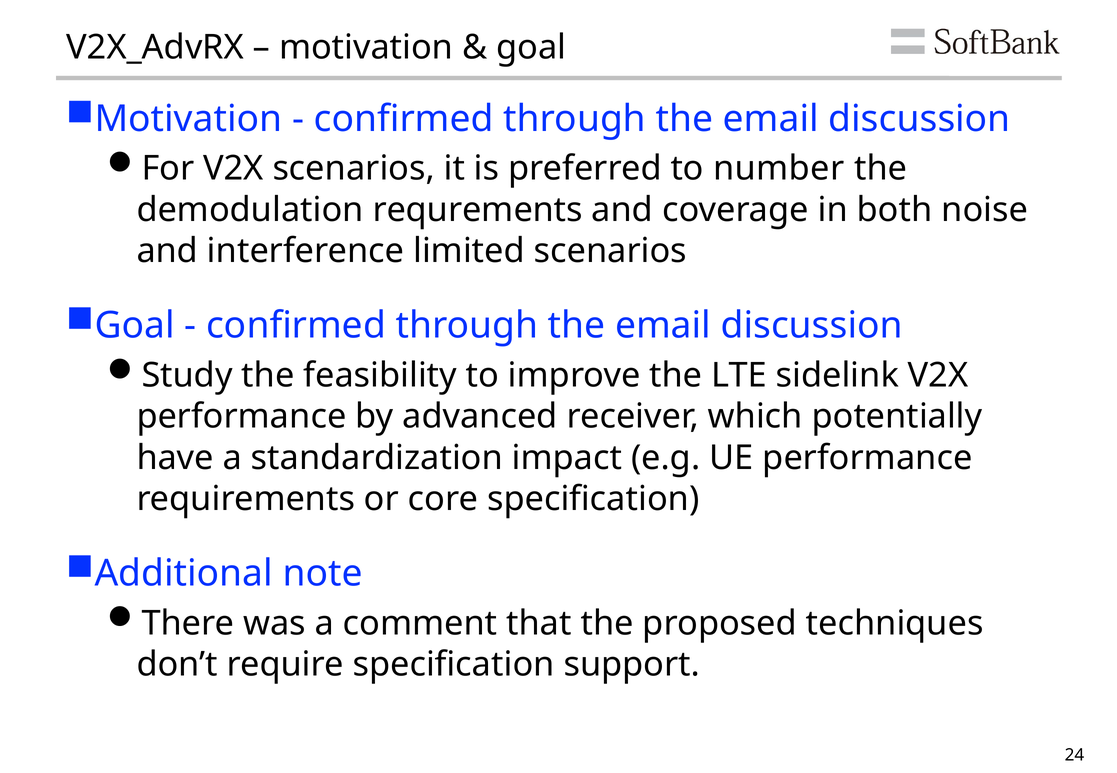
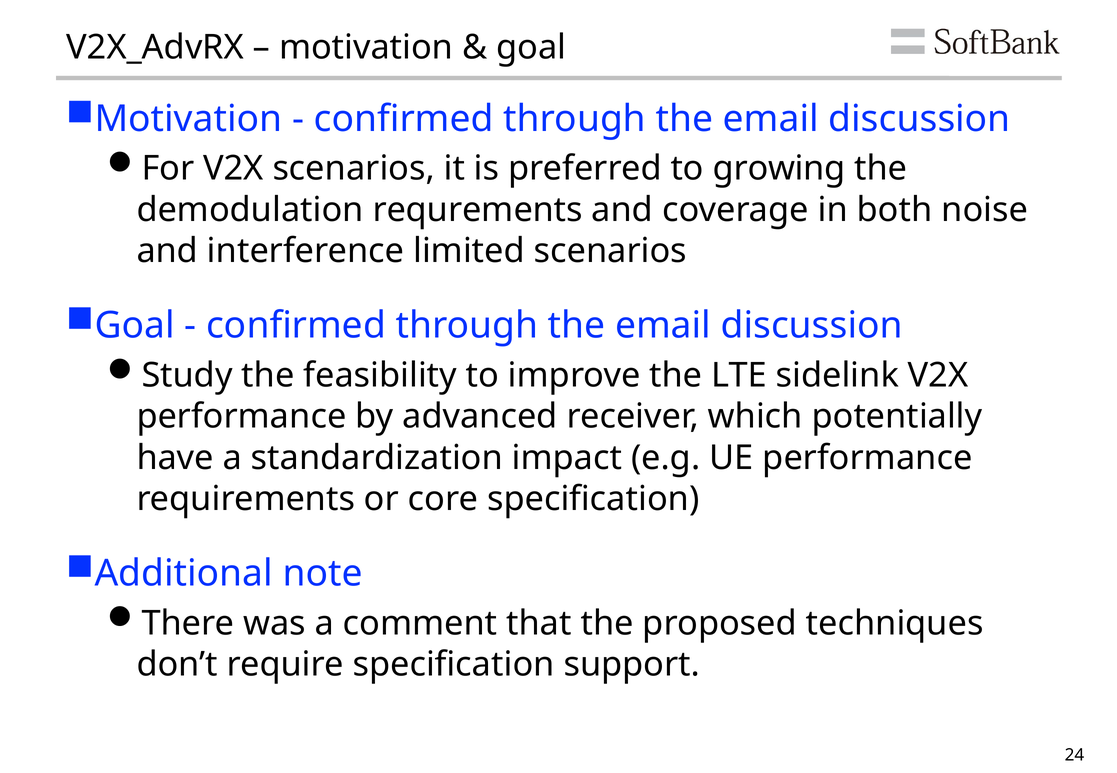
number: number -> growing
